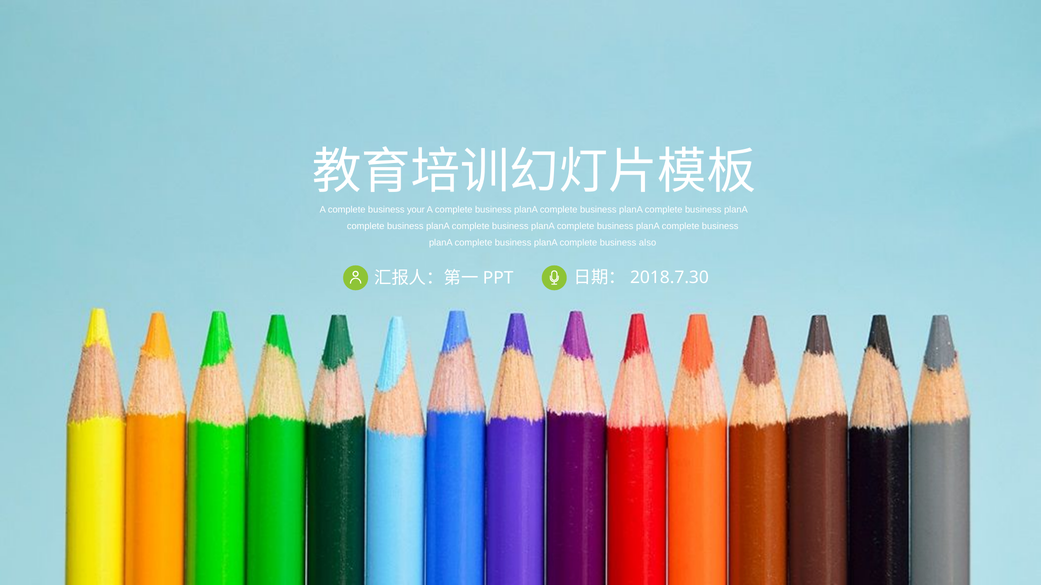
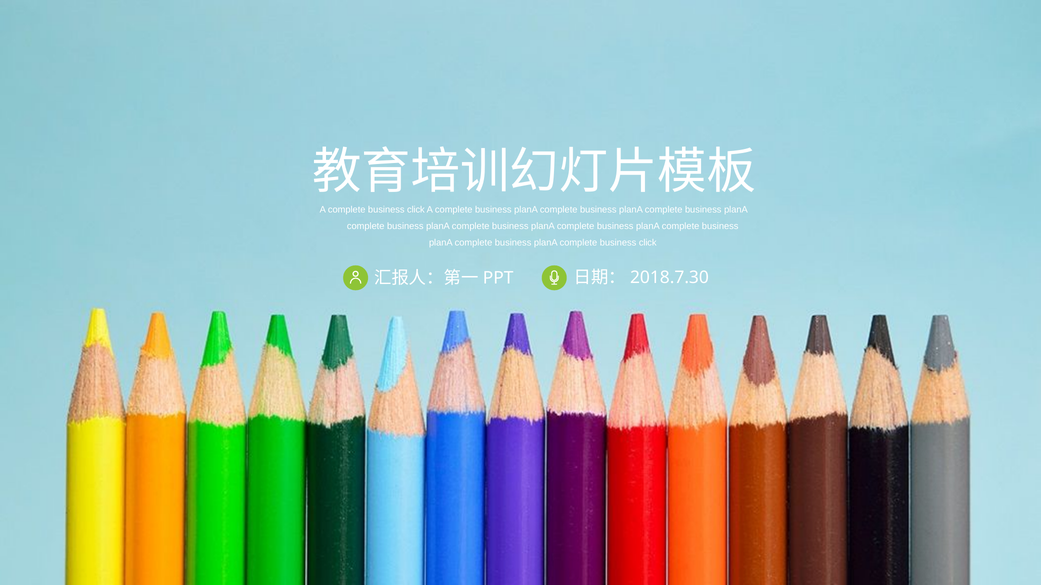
A complete business your: your -> click
planA complete business also: also -> click
